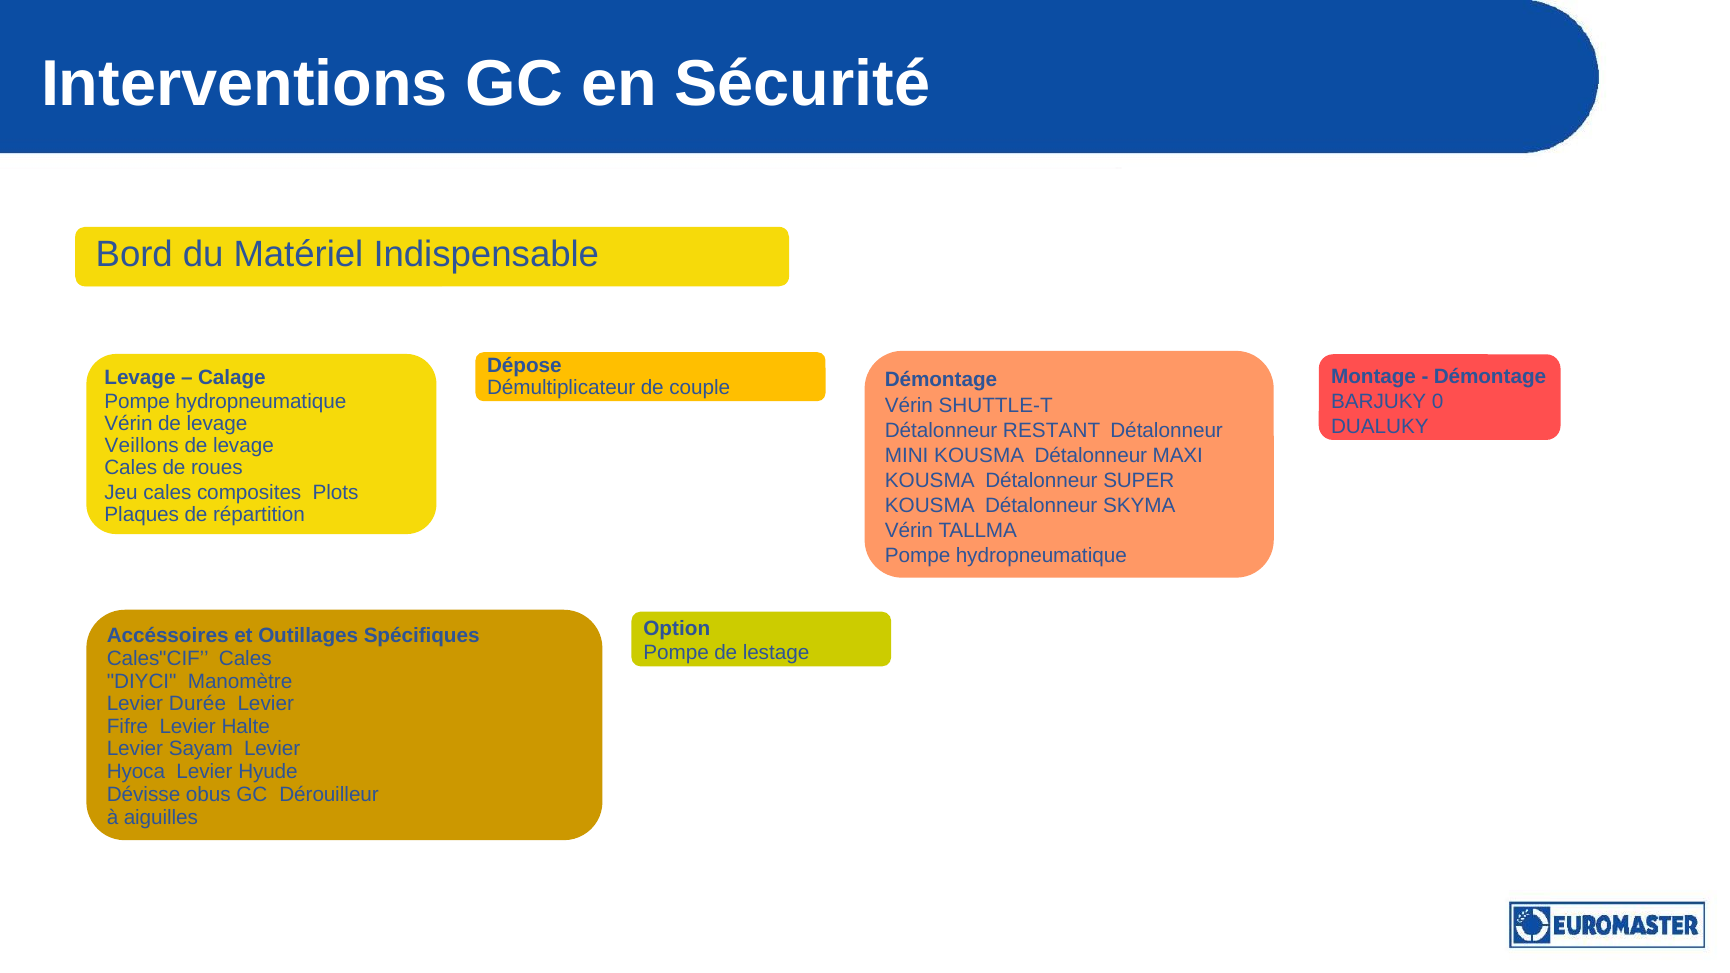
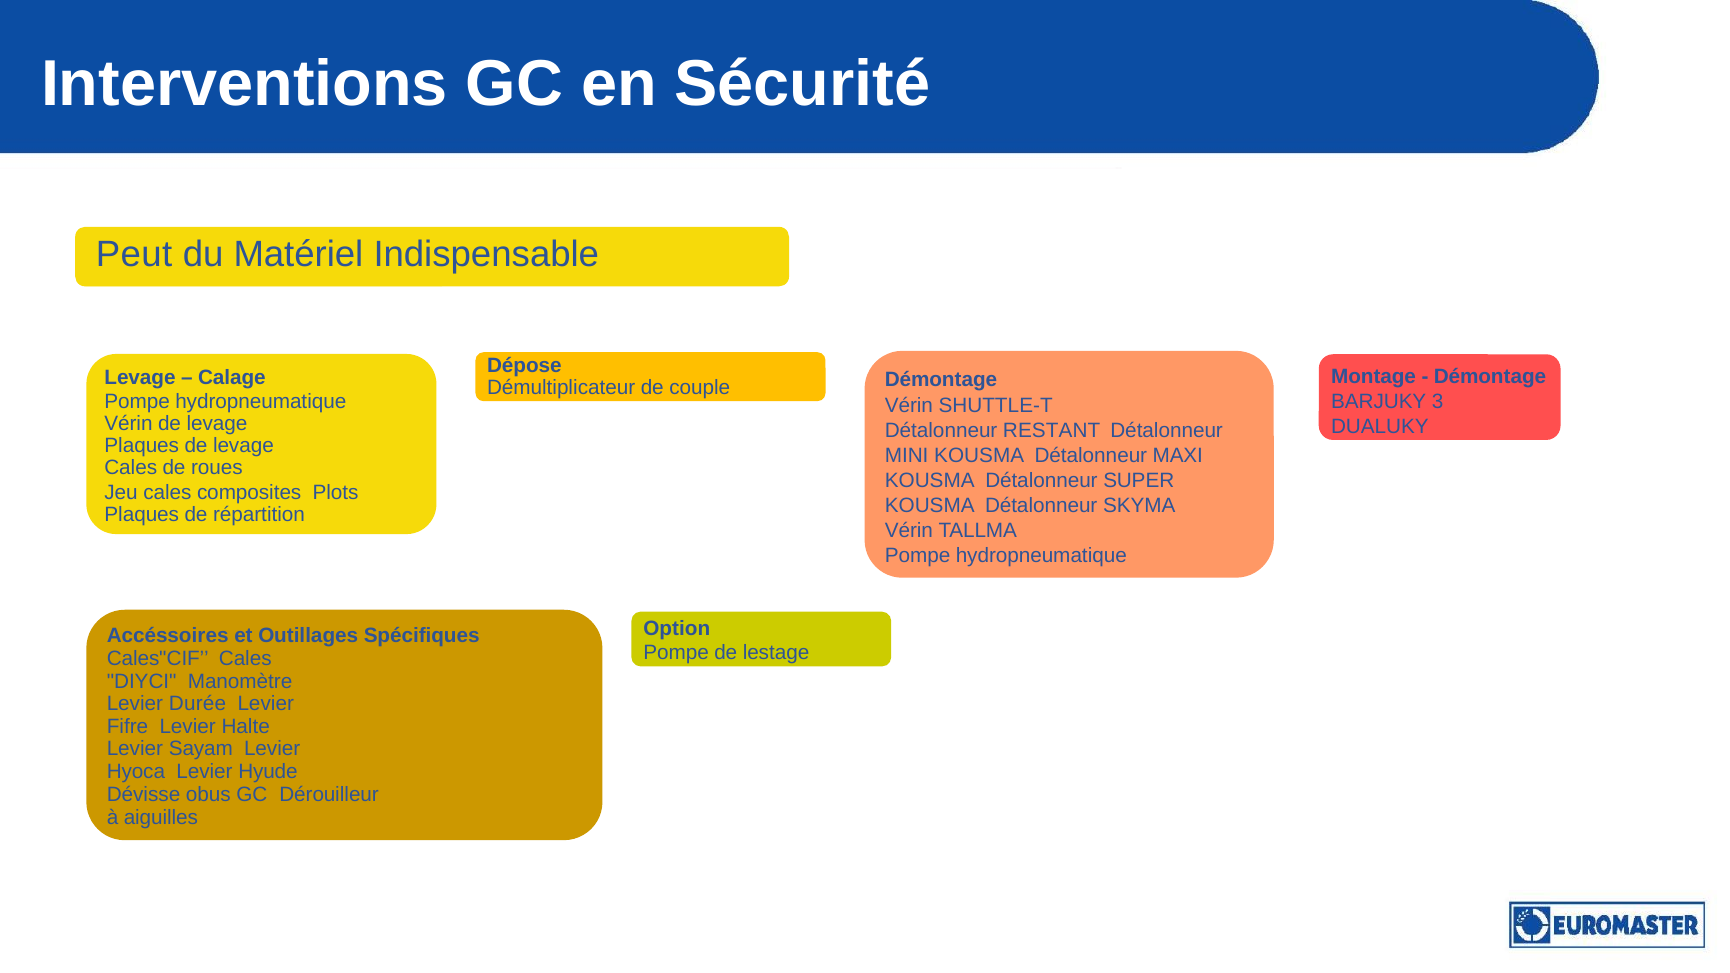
Bord: Bord -> Peut
0: 0 -> 3
Veillons at (142, 445): Veillons -> Plaques
